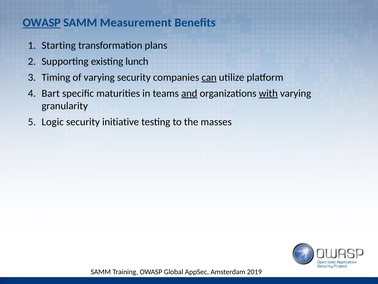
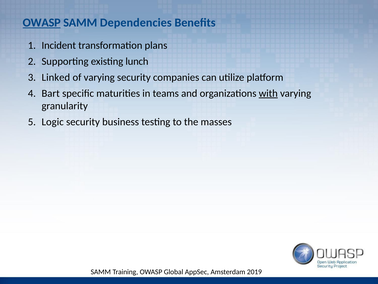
Measurement: Measurement -> Dependencies
Starting: Starting -> Incident
Timing: Timing -> Linked
can underline: present -> none
and underline: present -> none
initiative: initiative -> business
